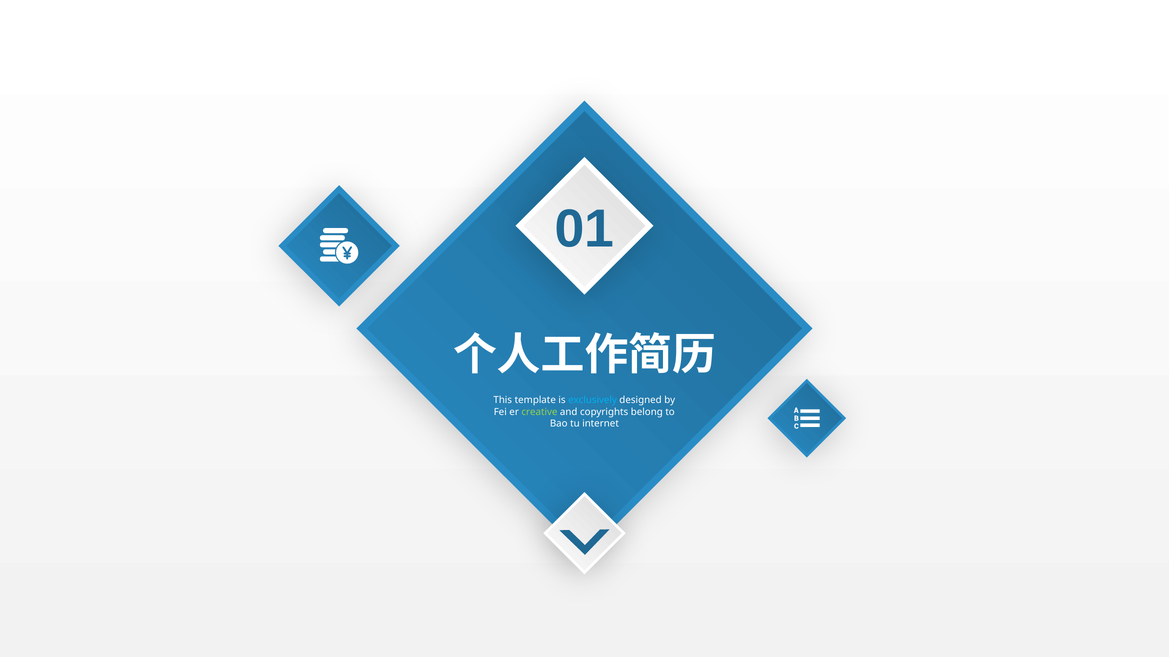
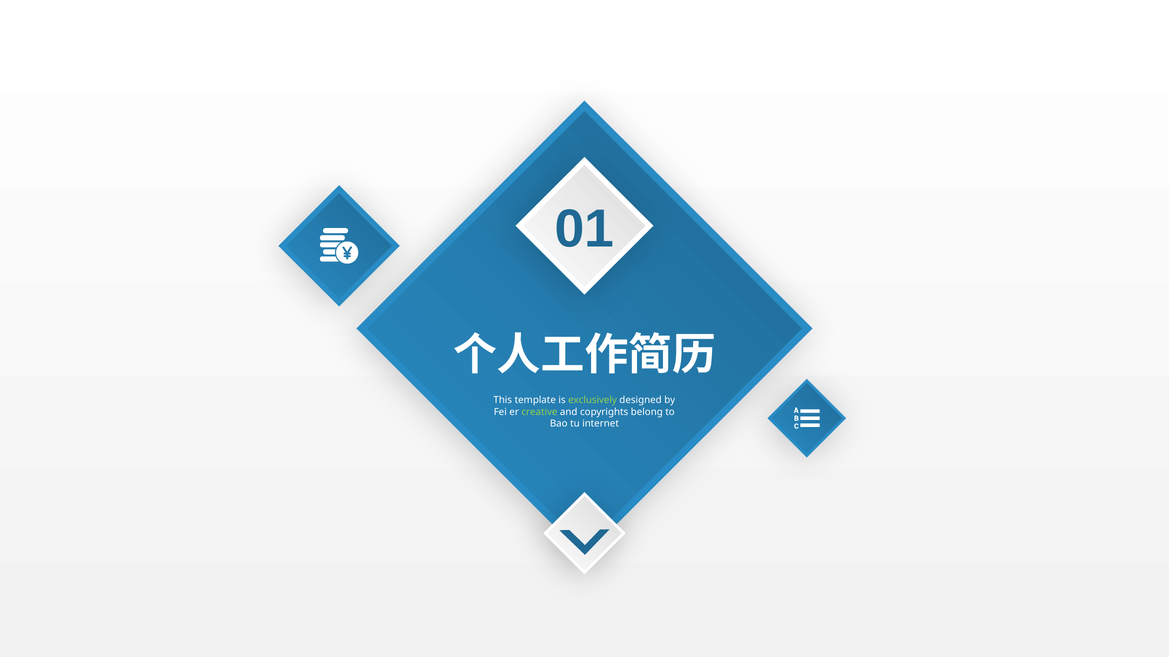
exclusively colour: light blue -> light green
